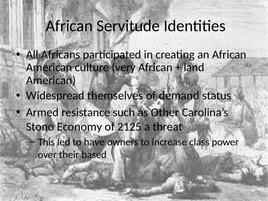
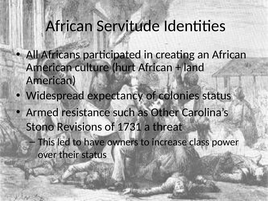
very: very -> hurt
themselves: themselves -> expectancy
demand: demand -> colonies
Economy: Economy -> Revisions
2125: 2125 -> 1731
their based: based -> status
